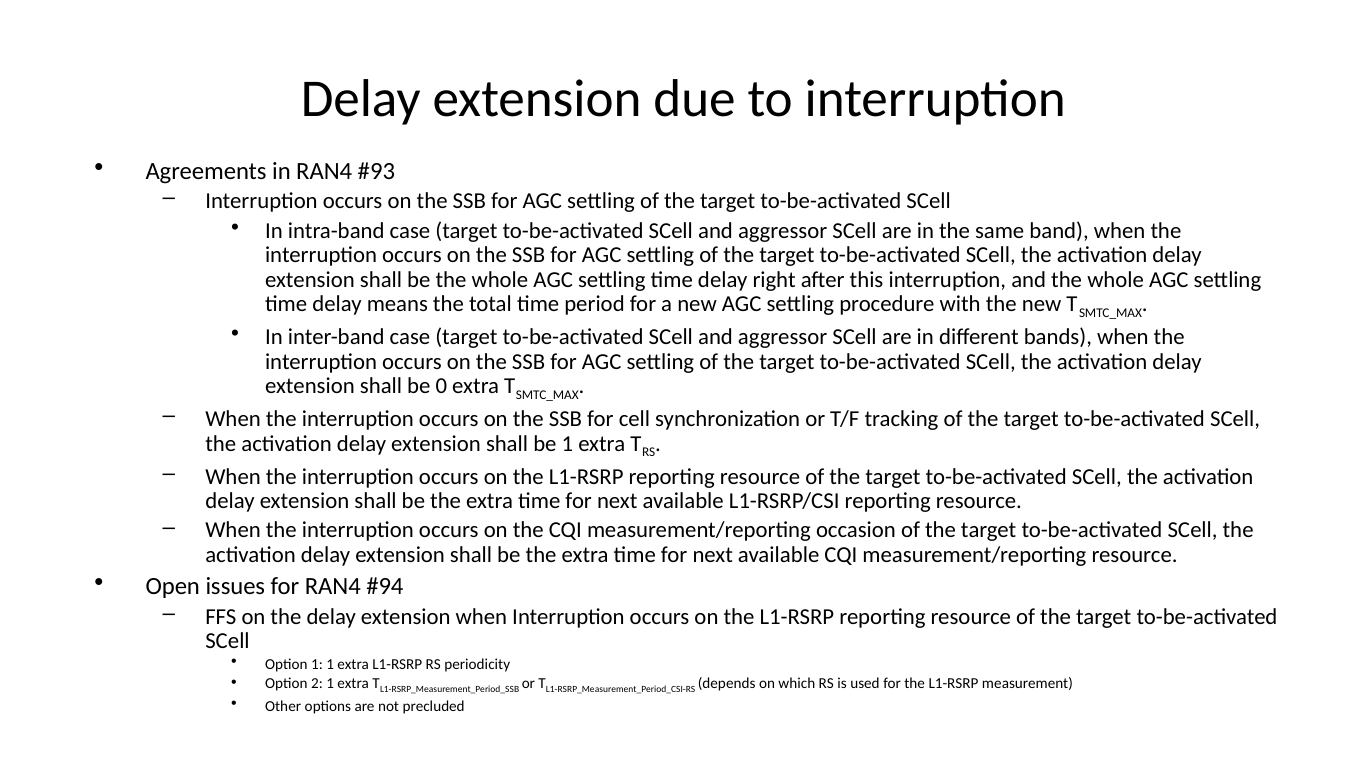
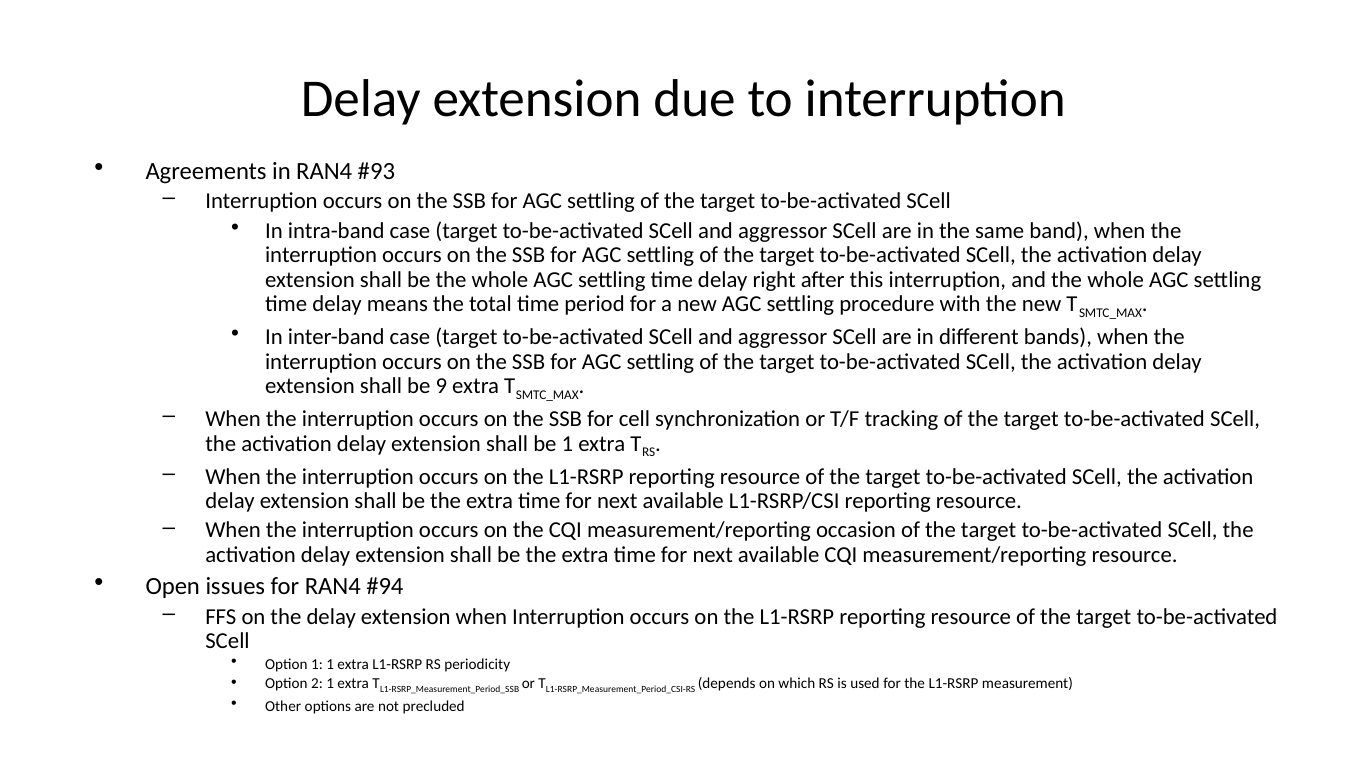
0: 0 -> 9
